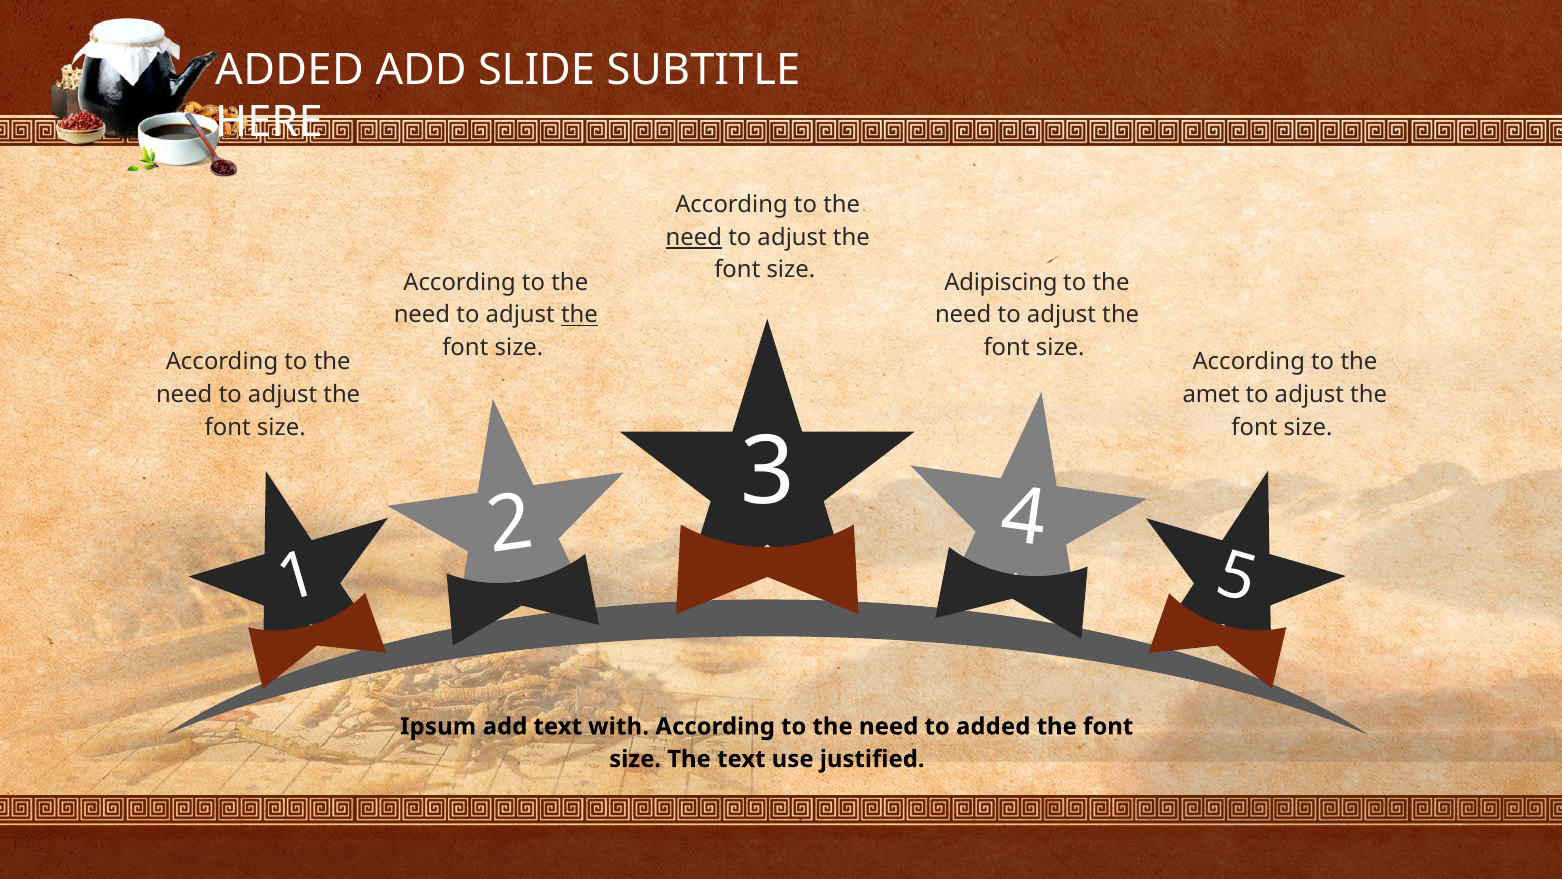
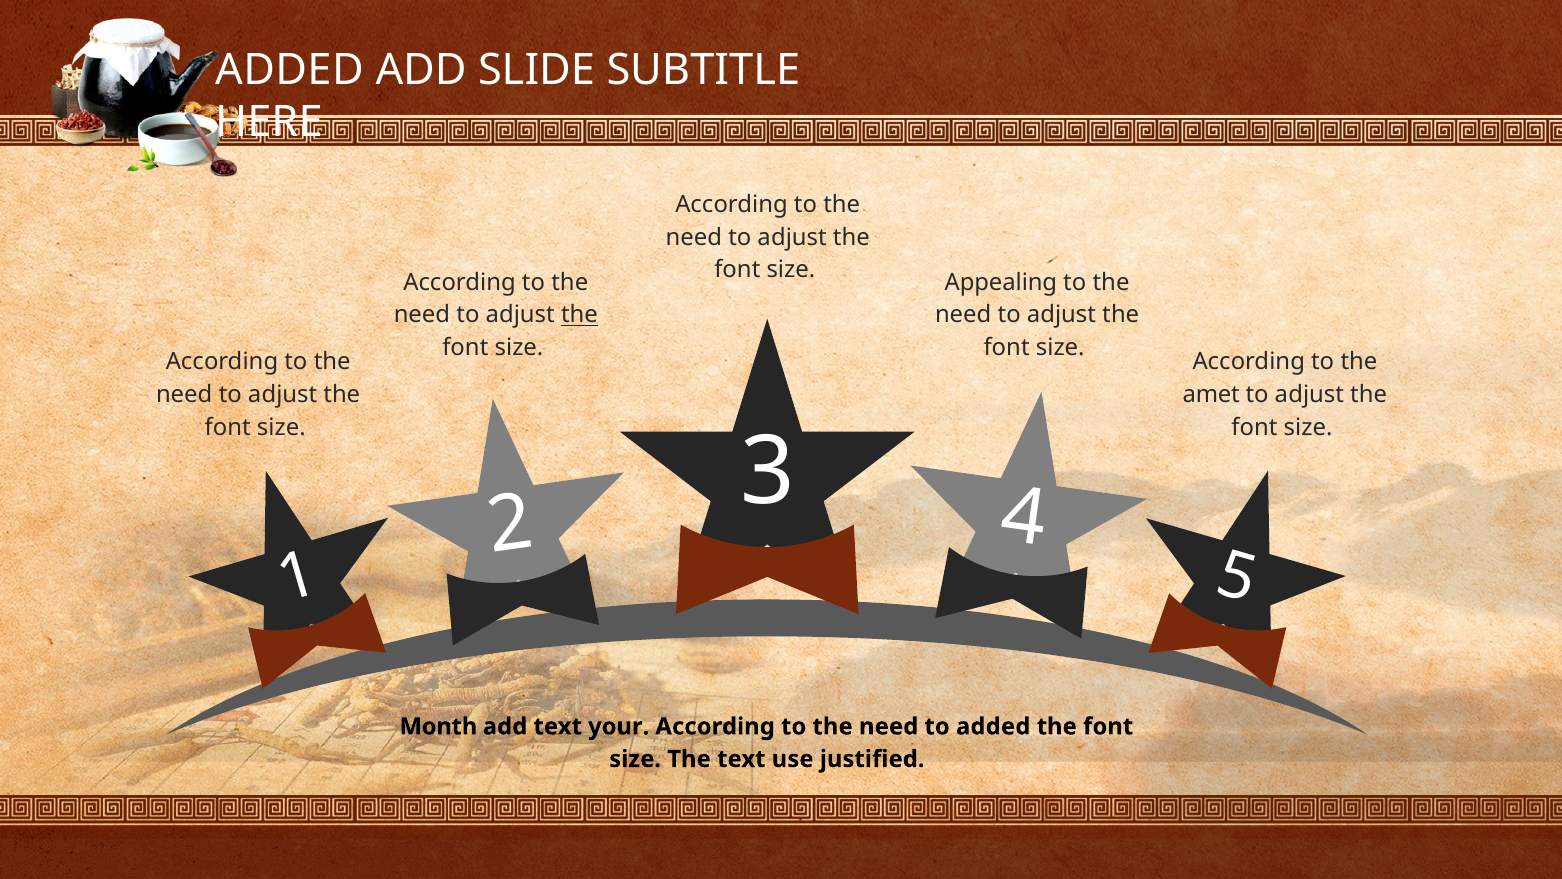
need at (694, 237) underline: present -> none
Adipiscing: Adipiscing -> Appealing
Ipsum: Ipsum -> Month
with: with -> your
